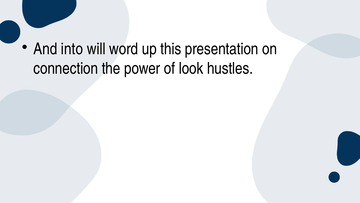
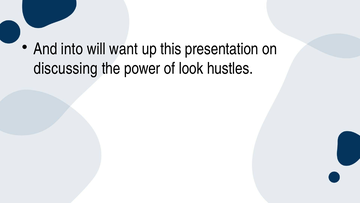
word: word -> want
connection: connection -> discussing
